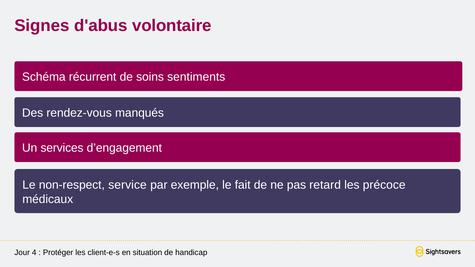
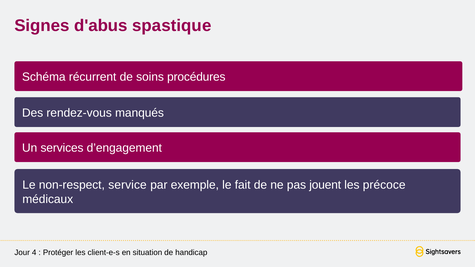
volontaire: volontaire -> spastique
sentiments: sentiments -> procédures
retard: retard -> jouent
